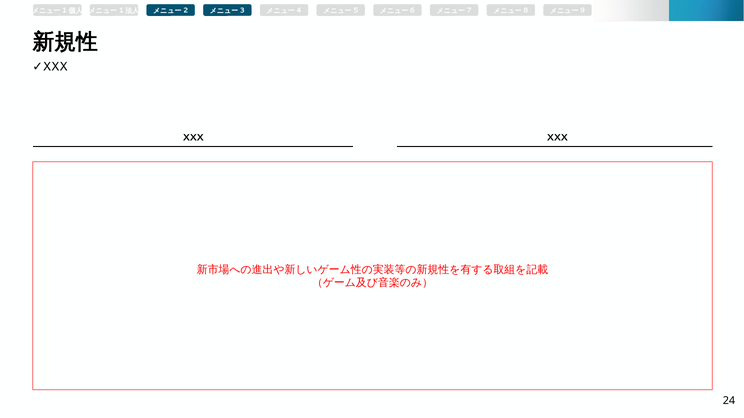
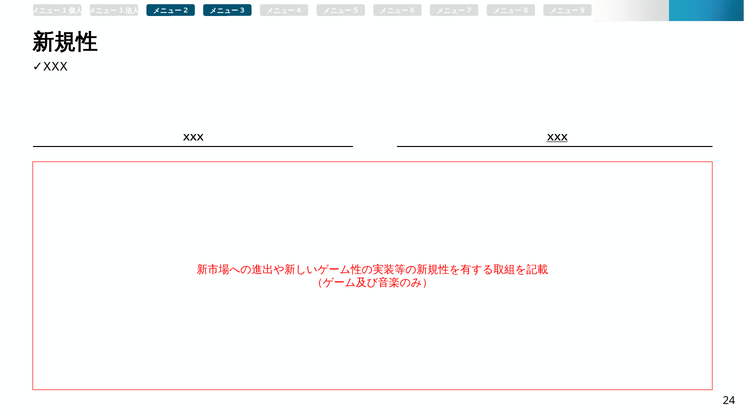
XXX at (557, 138) underline: none -> present
